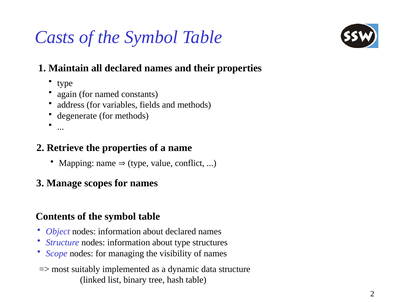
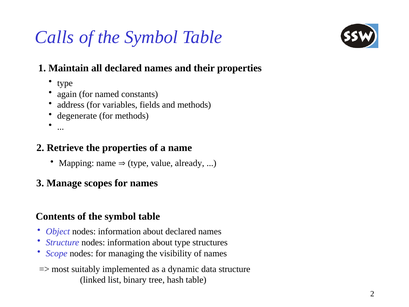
Casts: Casts -> Calls
conflict: conflict -> already
